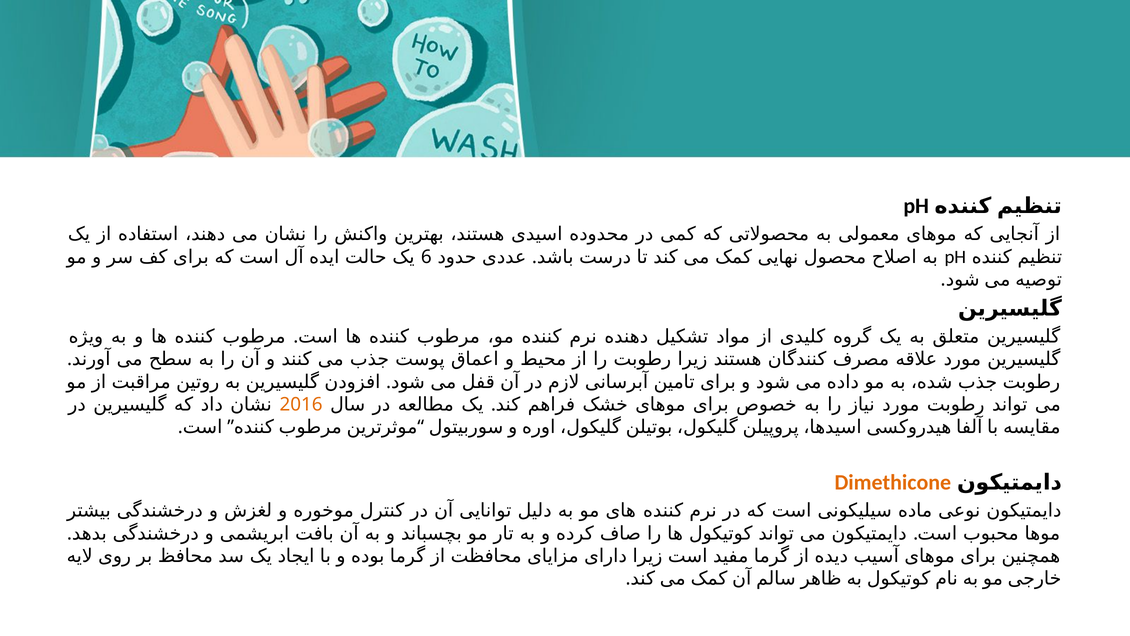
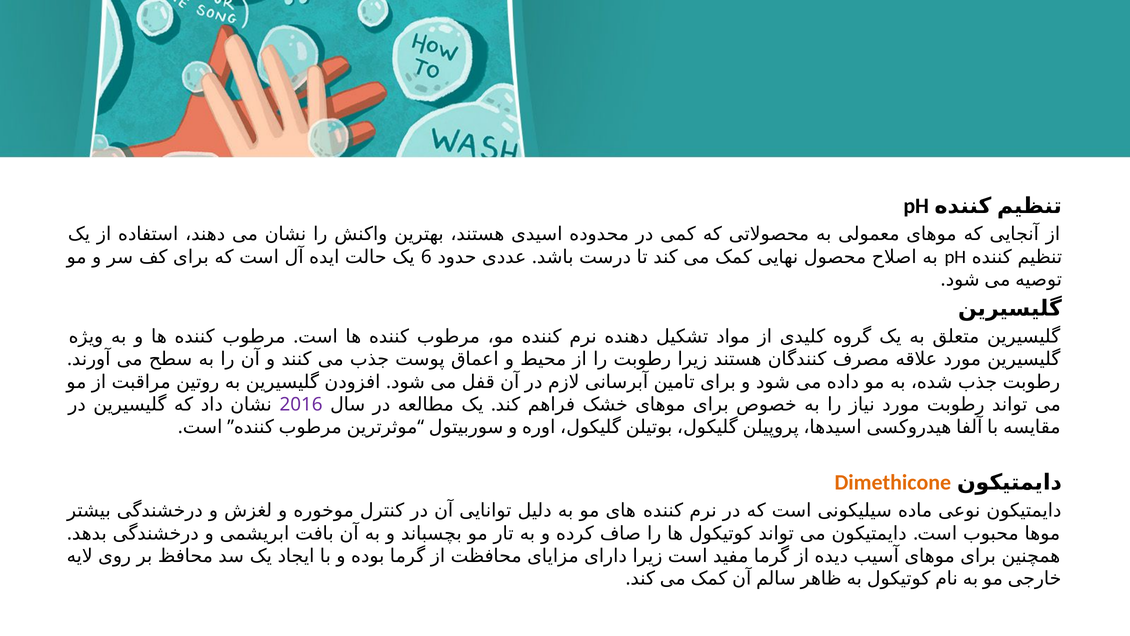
2016 colour: orange -> purple
